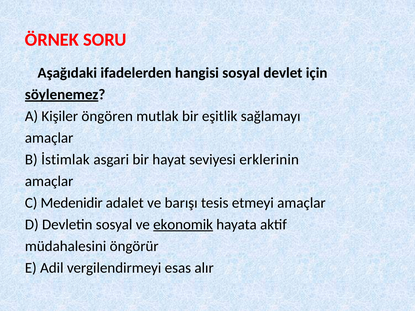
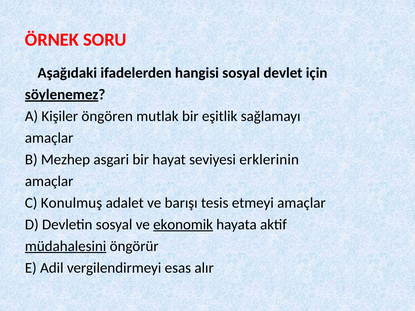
İstimlak: İstimlak -> Mezhep
Medenidir: Medenidir -> Konulmuş
müdahalesini underline: none -> present
